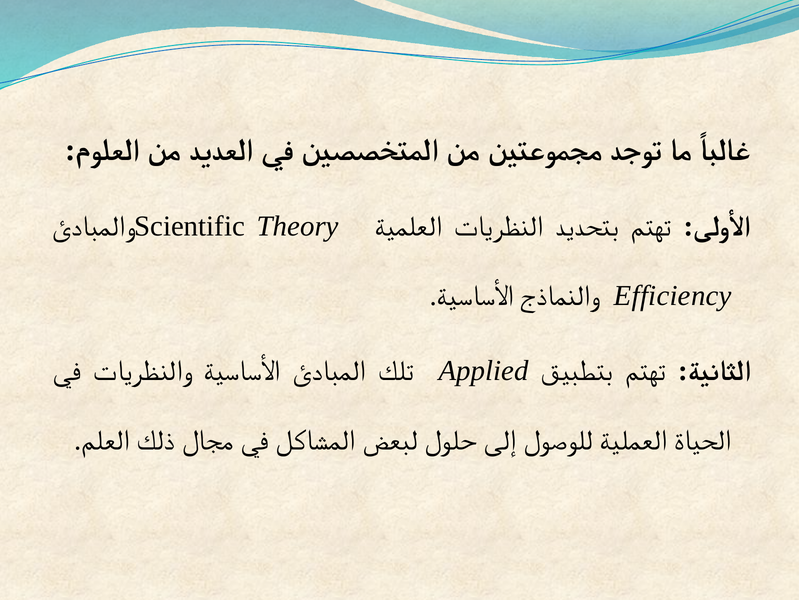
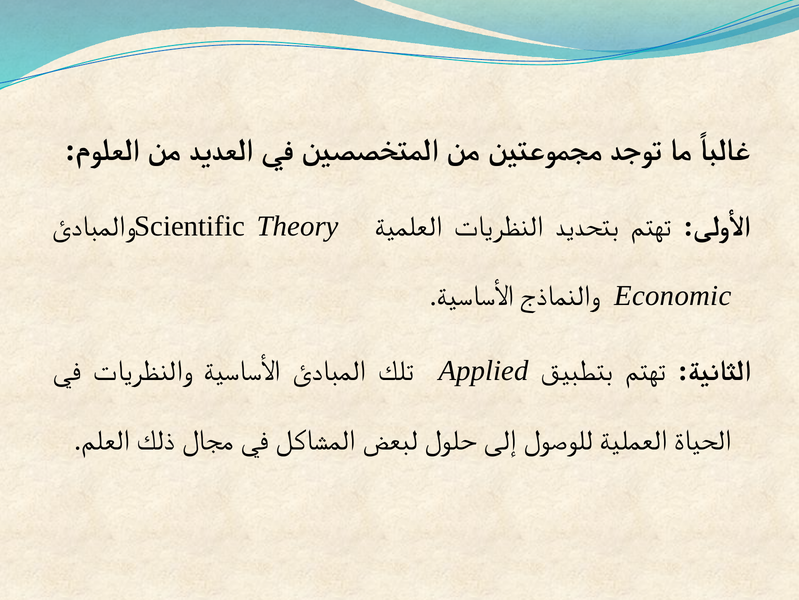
Efficiency: Efficiency -> Economic
